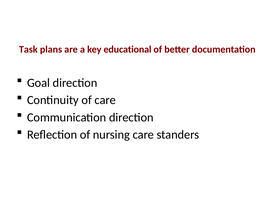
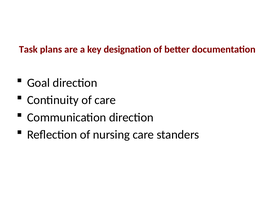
educational: educational -> designation
